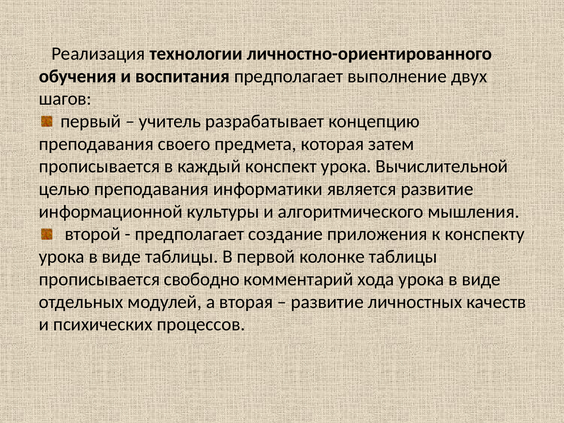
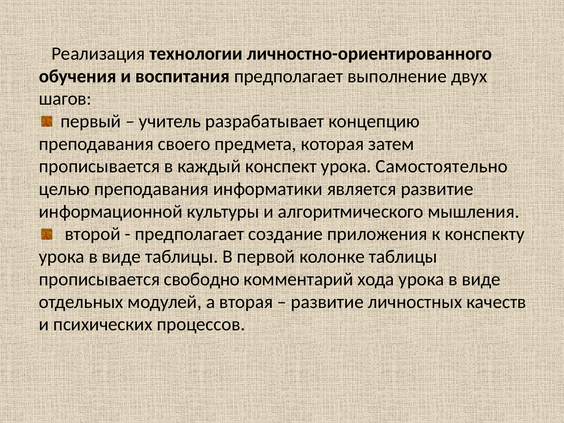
Вычислительной: Вычислительной -> Самостоятельно
